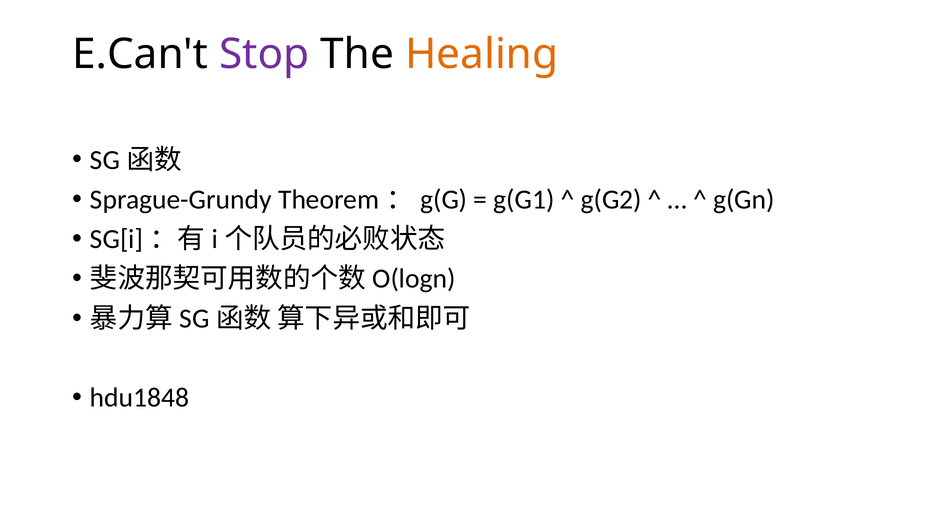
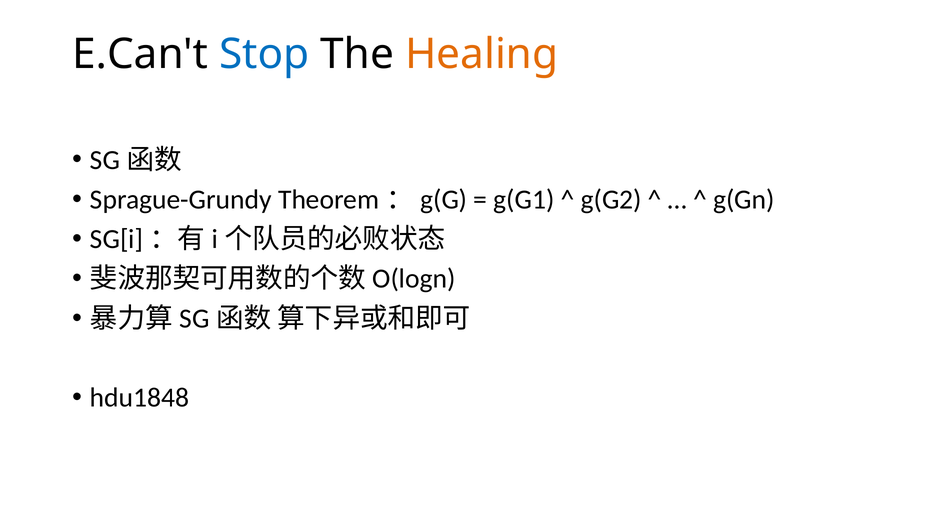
Stop colour: purple -> blue
